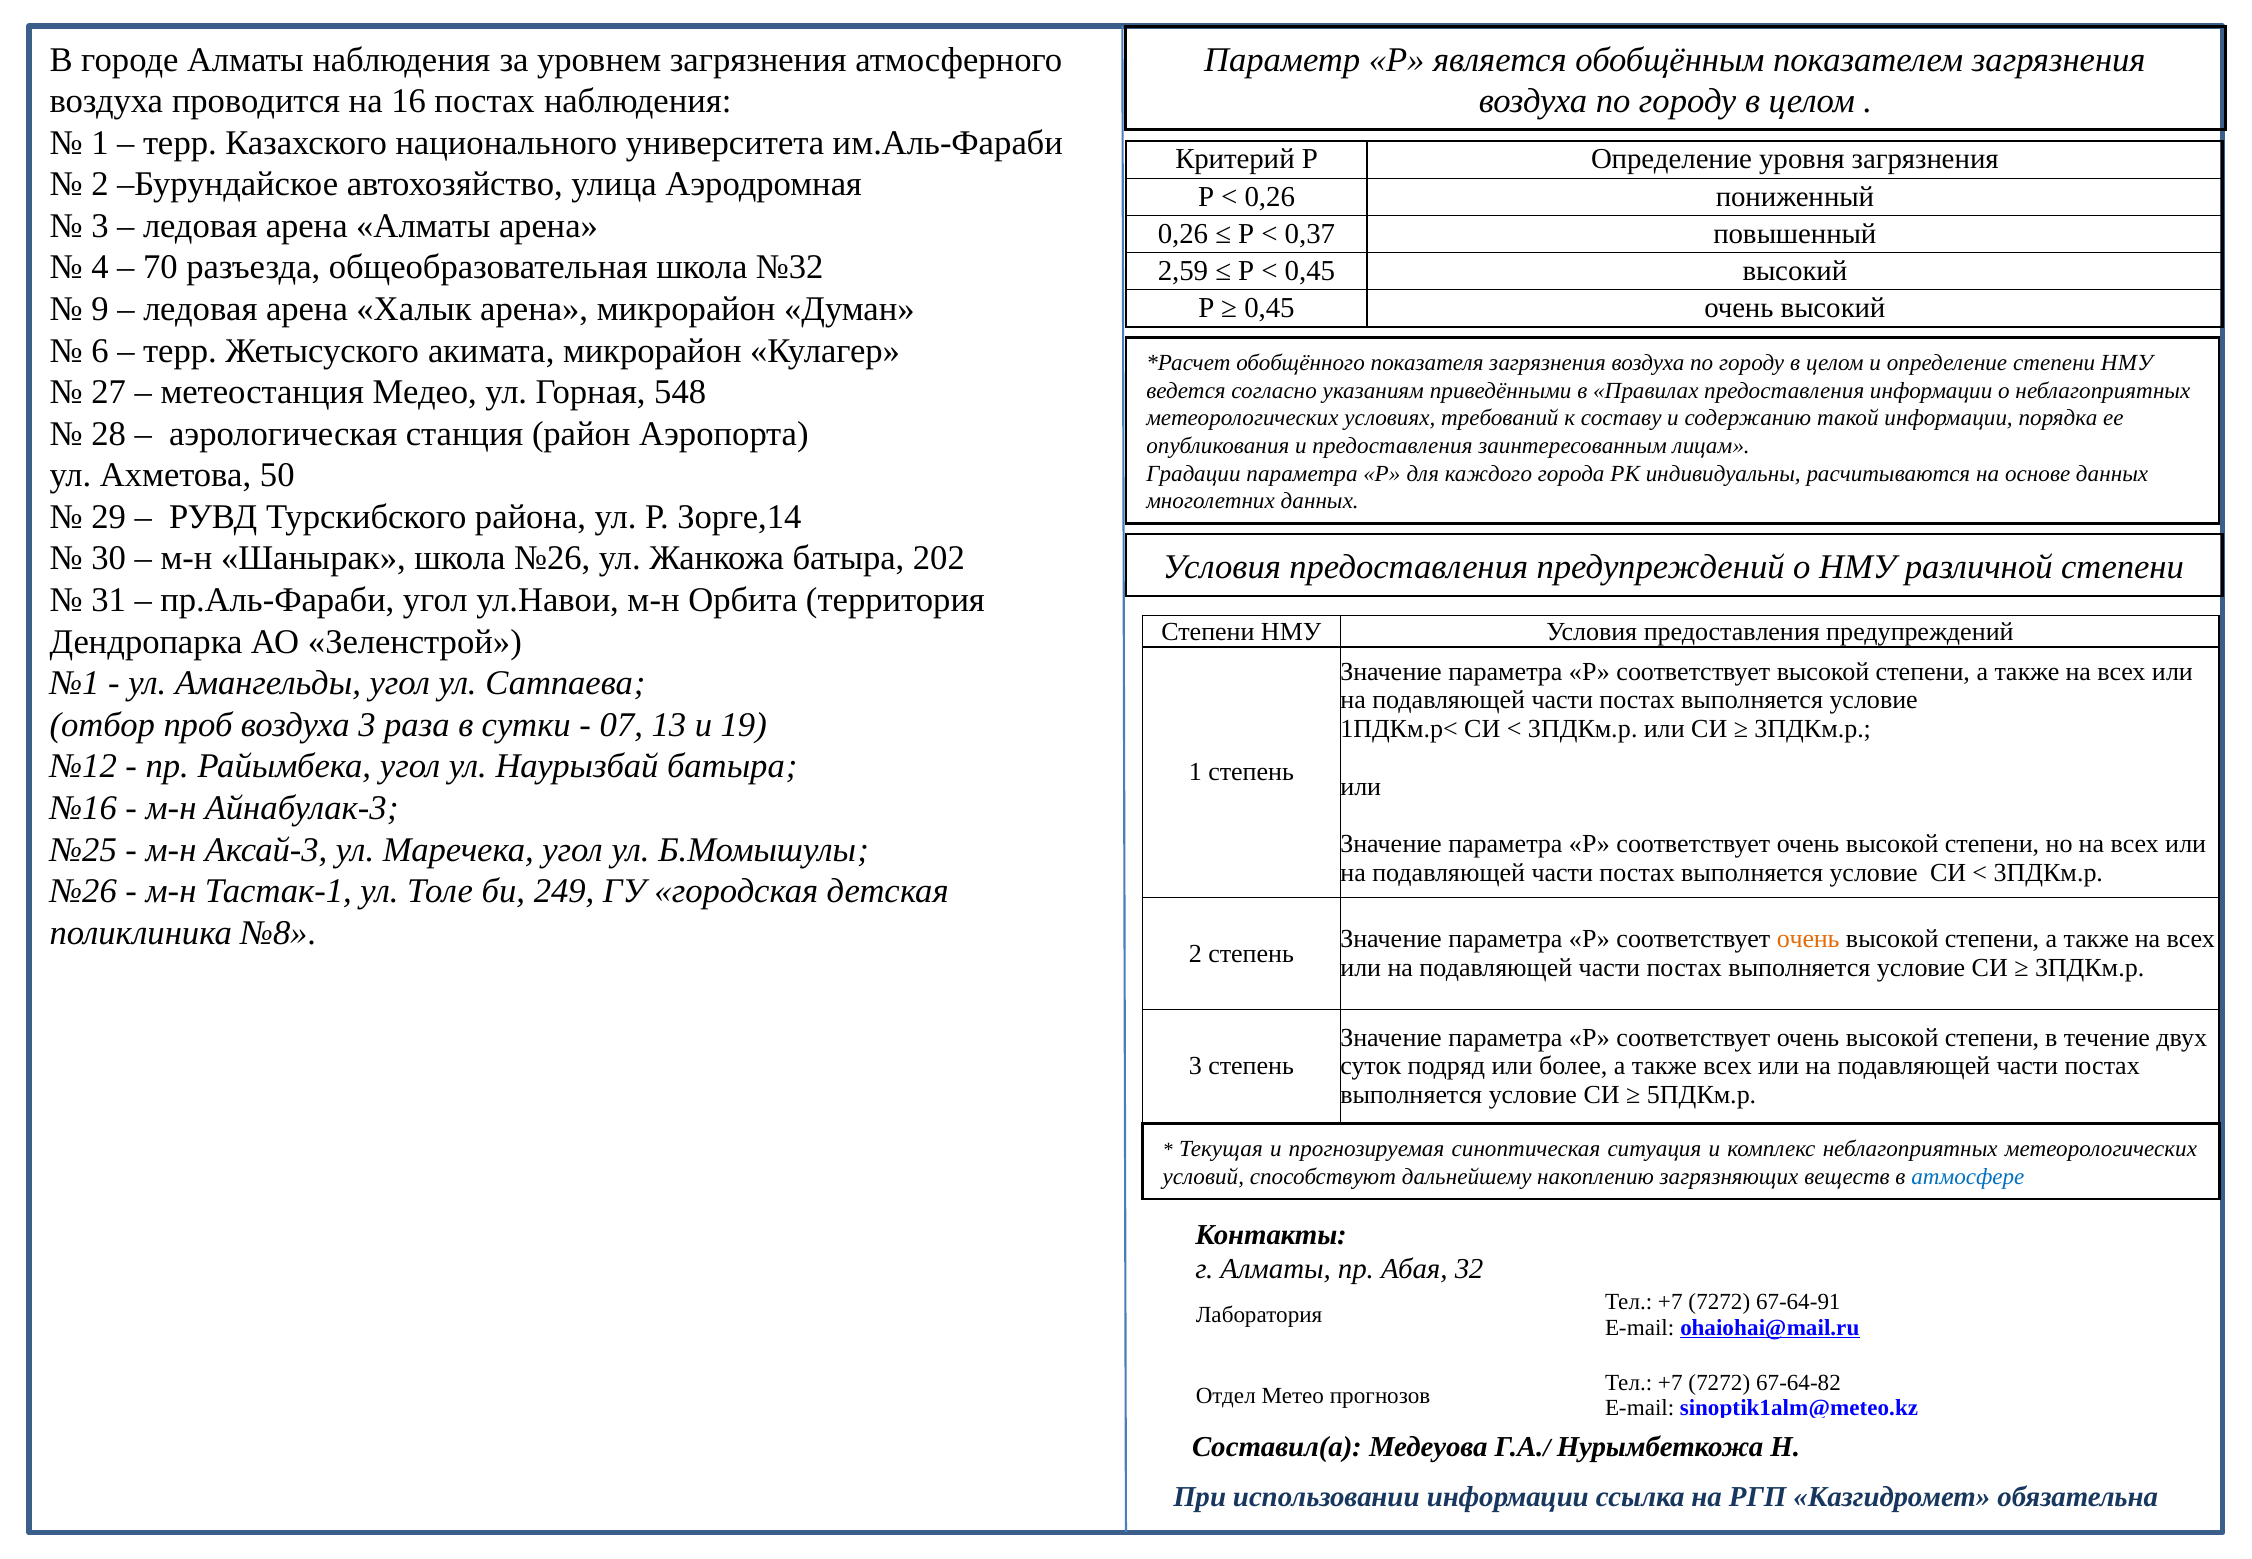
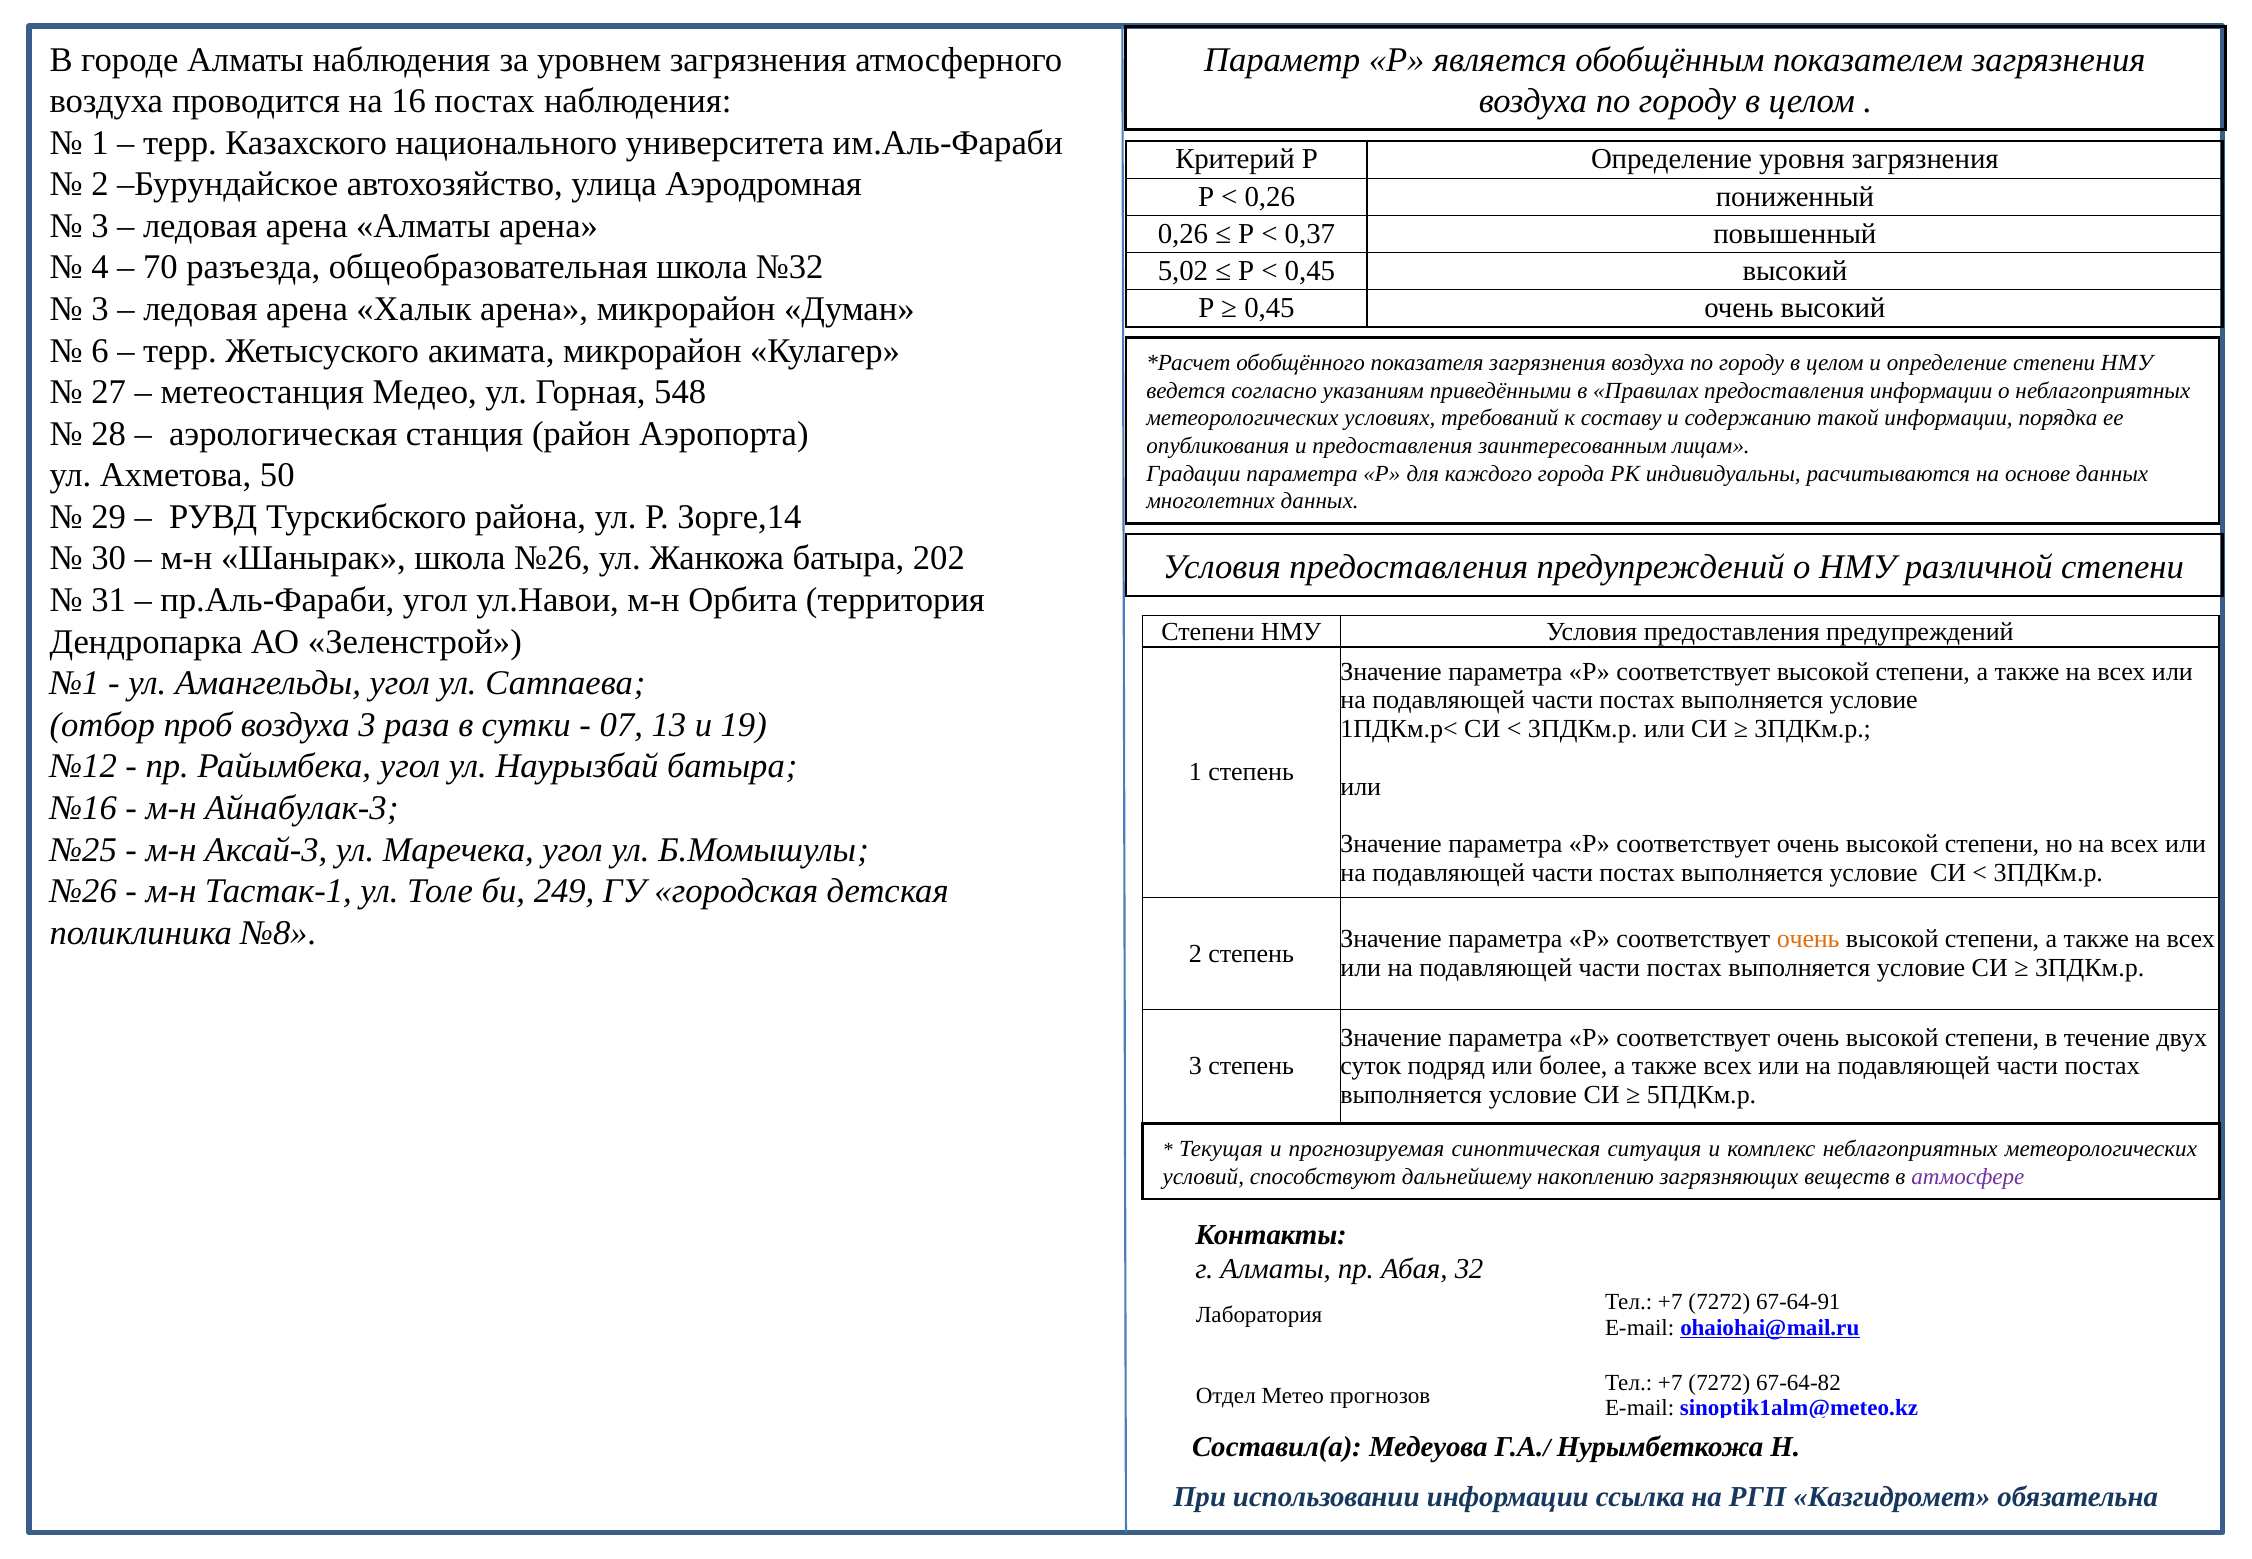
2,59: 2,59 -> 5,02
9 at (100, 309): 9 -> 3
атмосфере colour: blue -> purple
